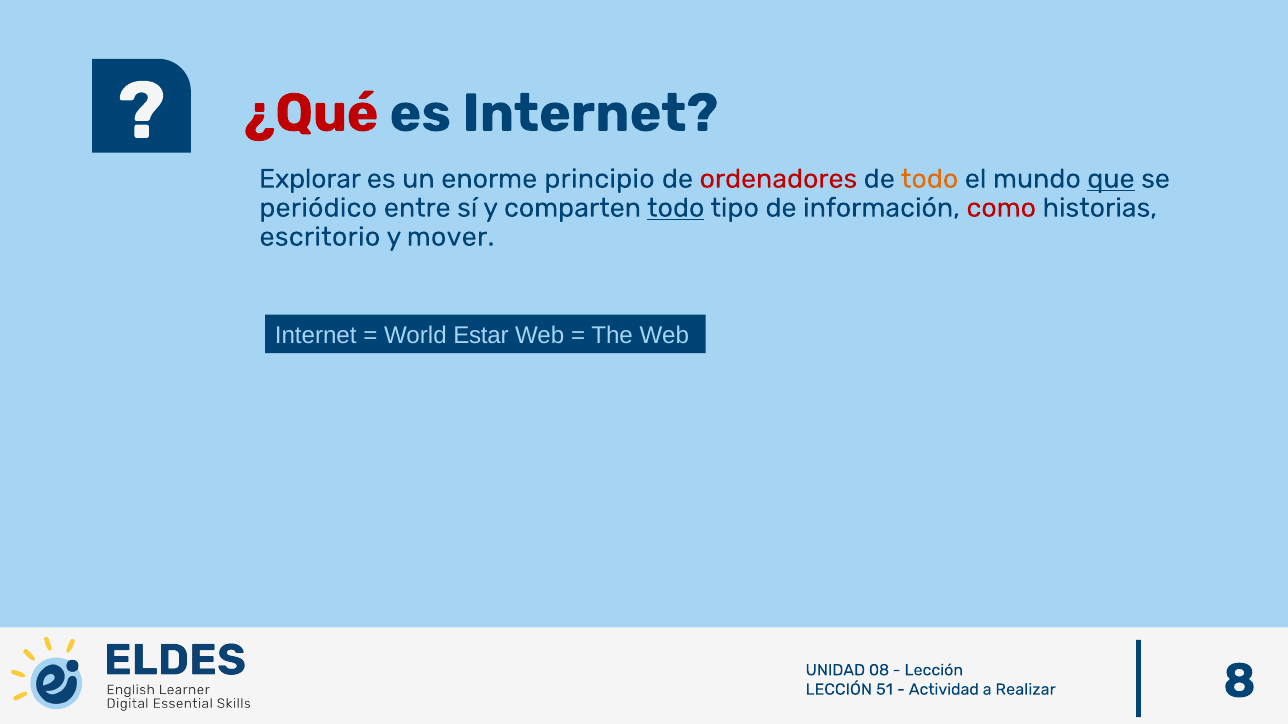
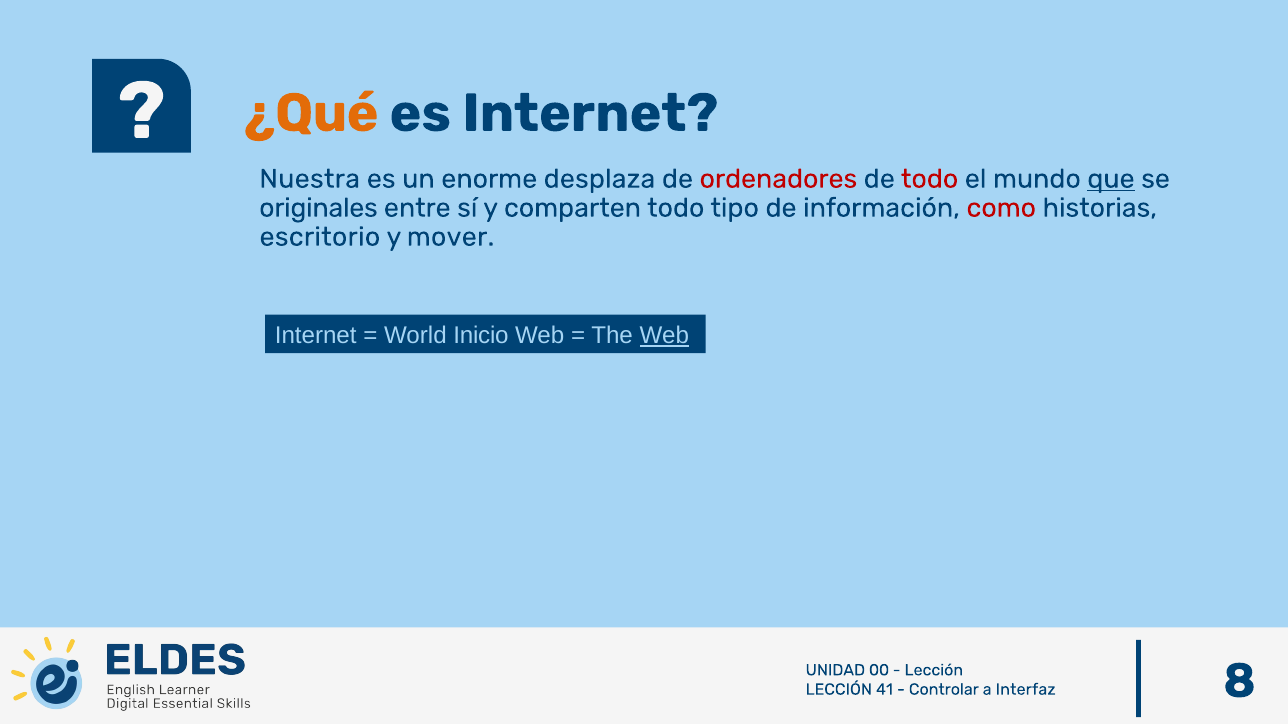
¿Qué colour: red -> orange
Explorar: Explorar -> Nuestra
principio: principio -> desplaza
todo at (930, 179) colour: orange -> red
periódico: periódico -> originales
todo at (676, 208) underline: present -> none
Estar: Estar -> Inicio
Web at (664, 336) underline: none -> present
08: 08 -> 00
51: 51 -> 41
Actividad: Actividad -> Controlar
Realizar: Realizar -> Interfaz
